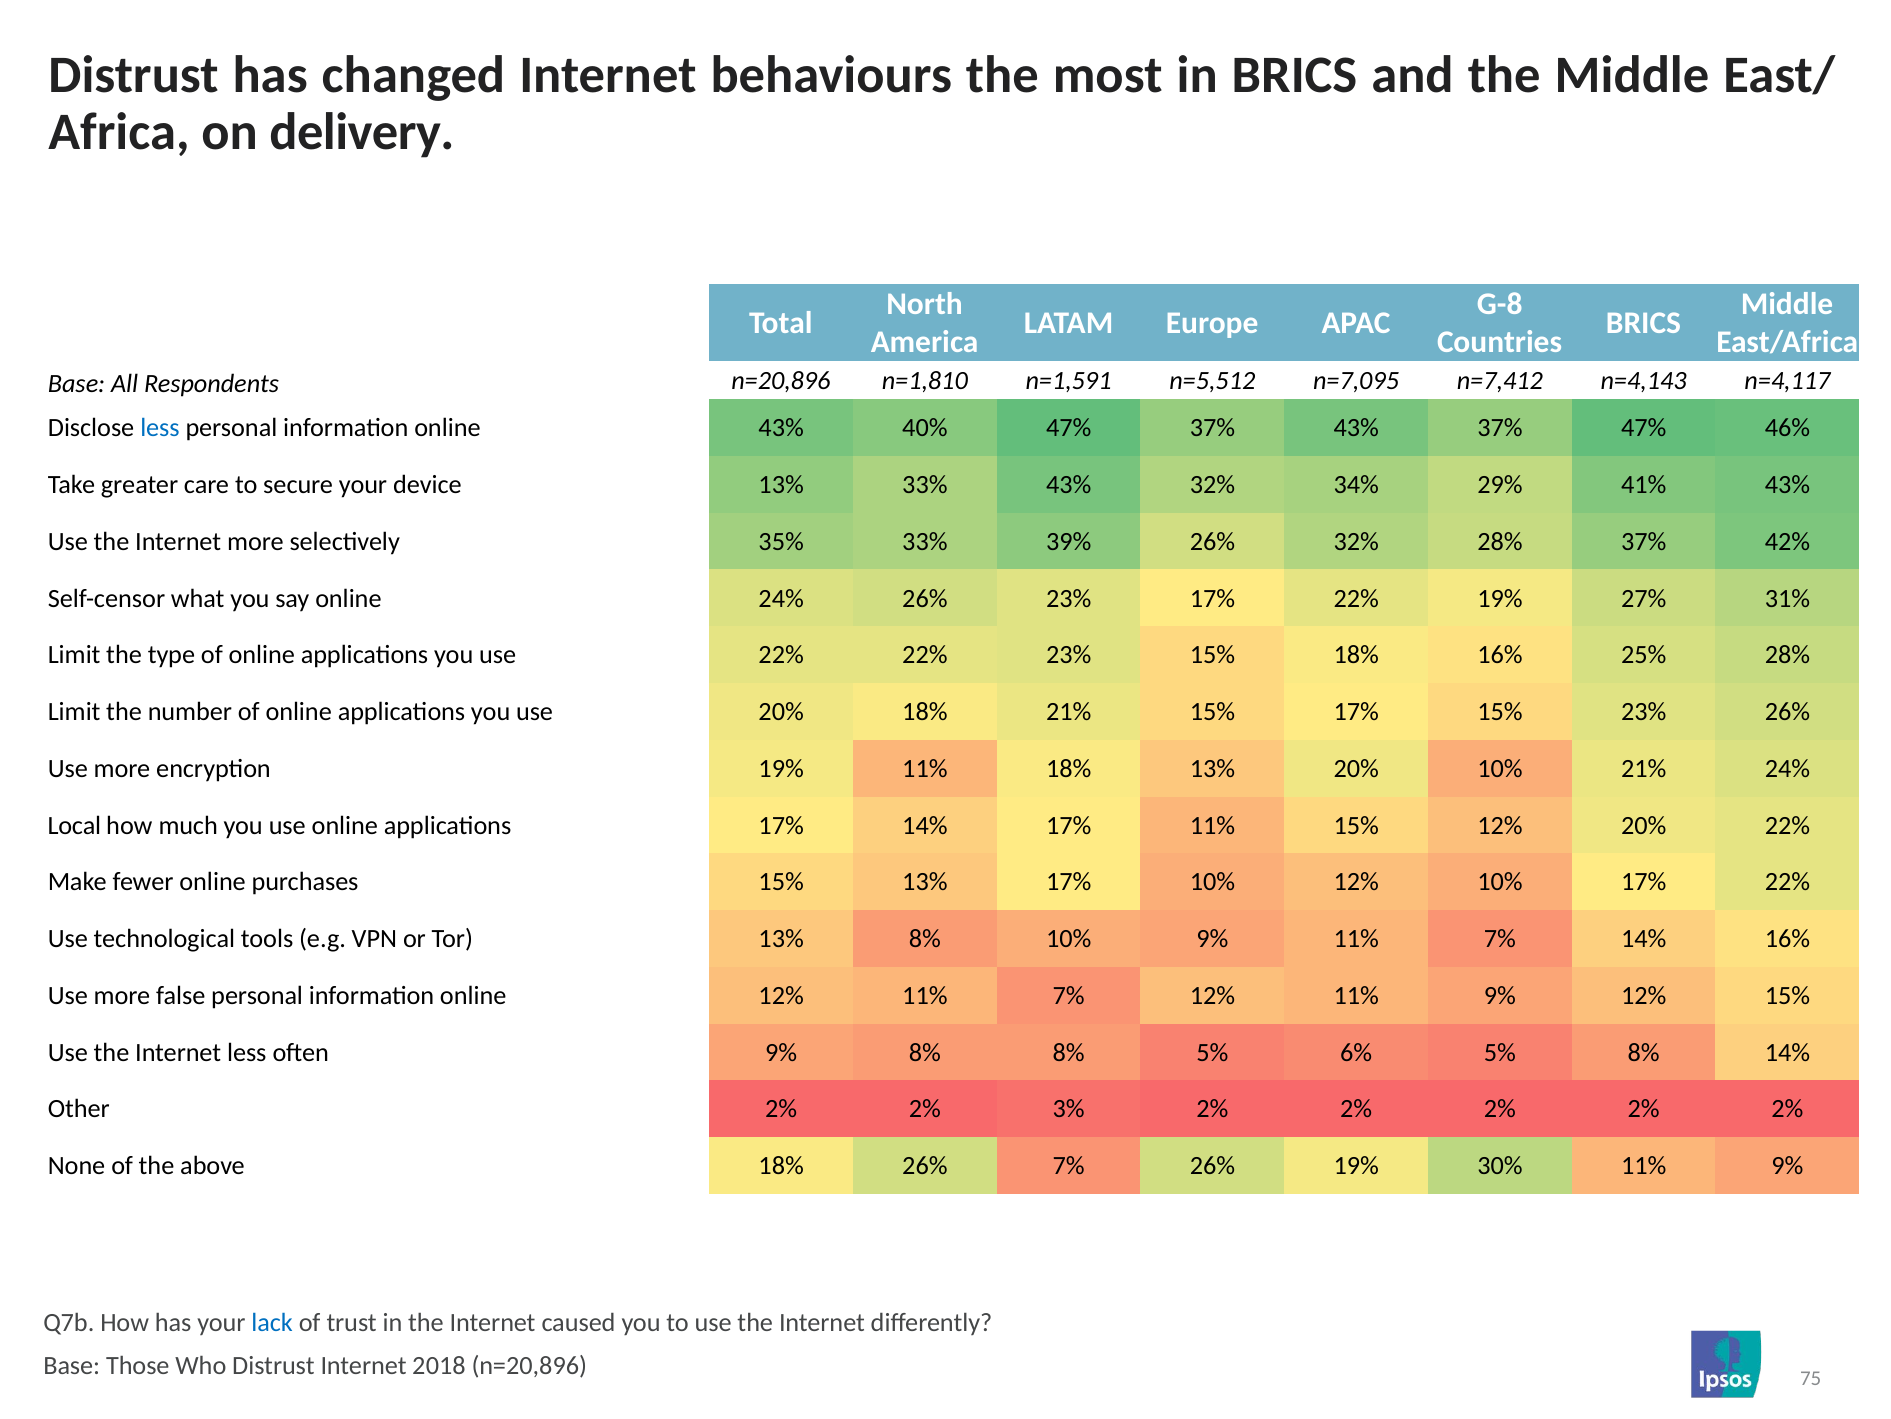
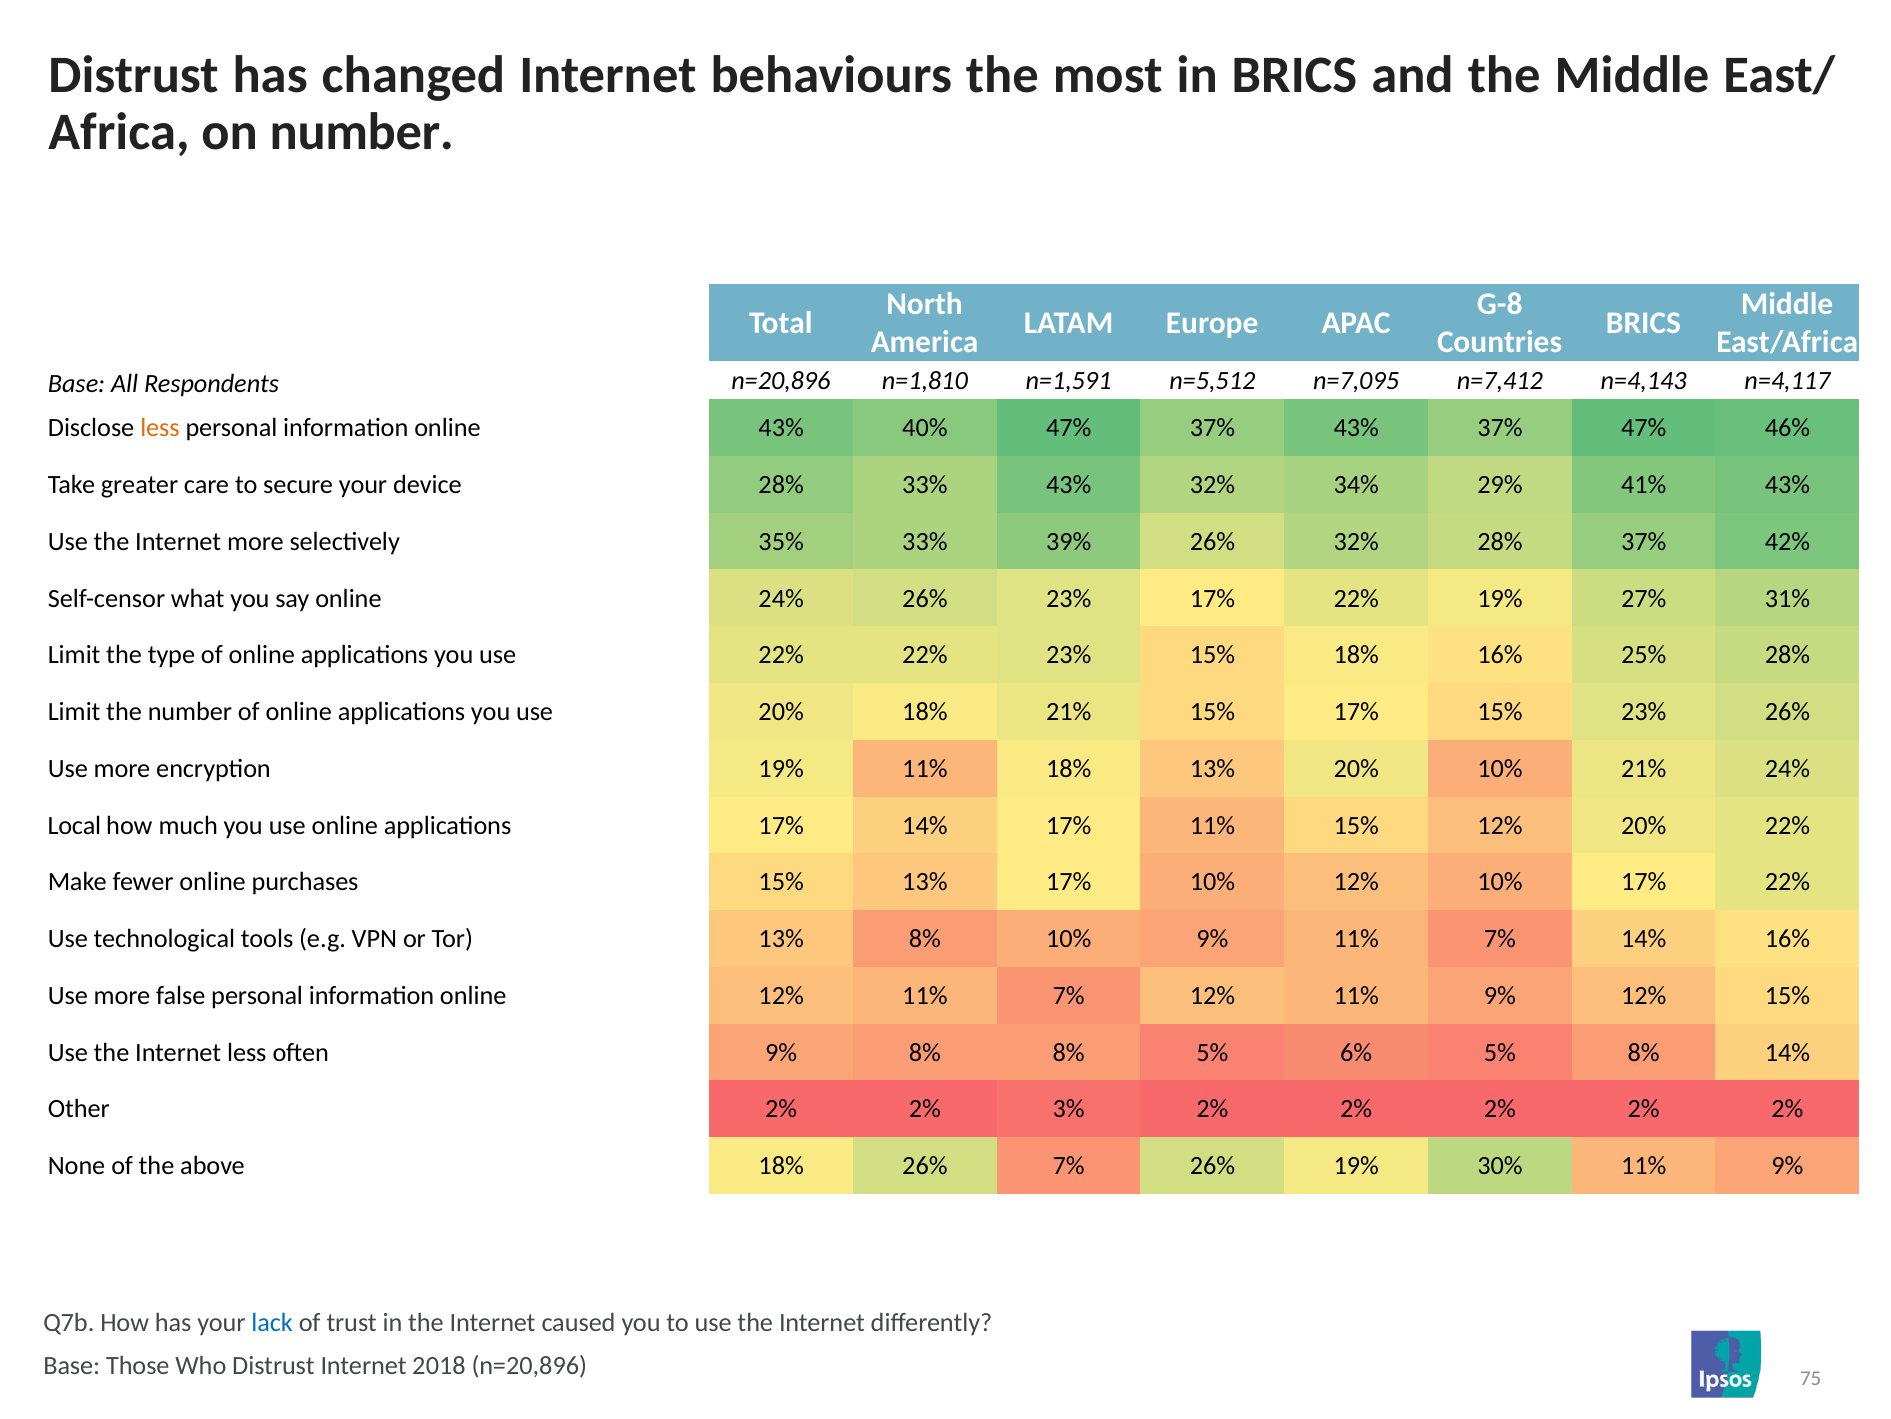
on delivery: delivery -> number
less at (160, 428) colour: blue -> orange
device 13%: 13% -> 28%
